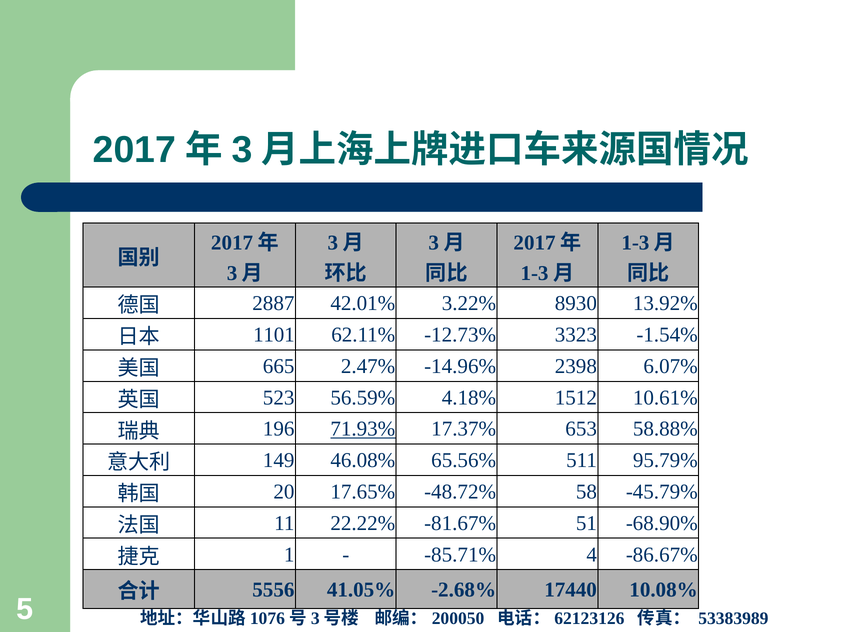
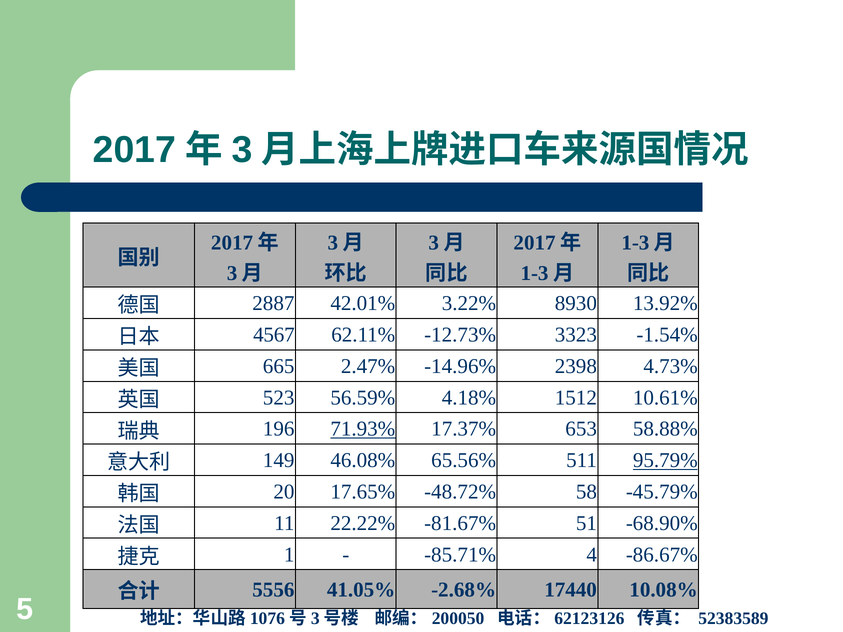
1101: 1101 -> 4567
6.07%: 6.07% -> 4.73%
95.79% underline: none -> present
53383989: 53383989 -> 52383589
